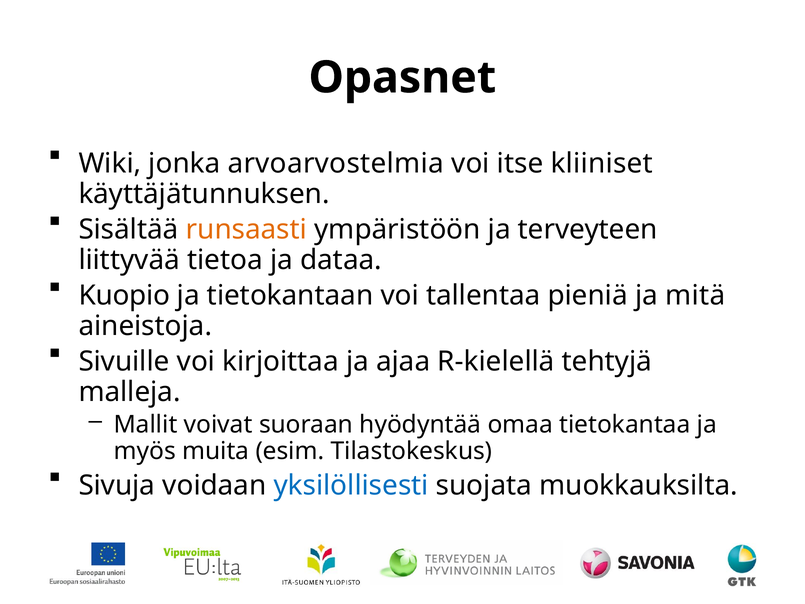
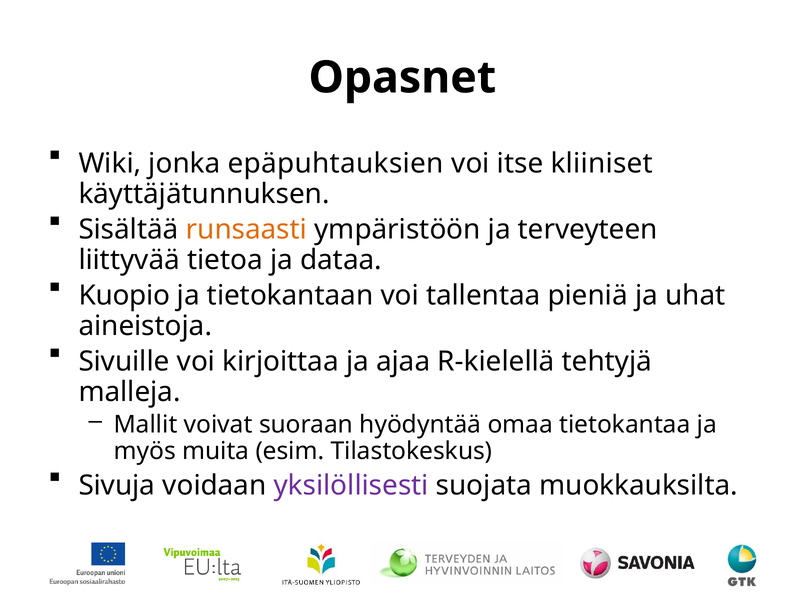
arvoarvostelmia: arvoarvostelmia -> epäpuhtauksien
mitä: mitä -> uhat
yksilöllisesti colour: blue -> purple
